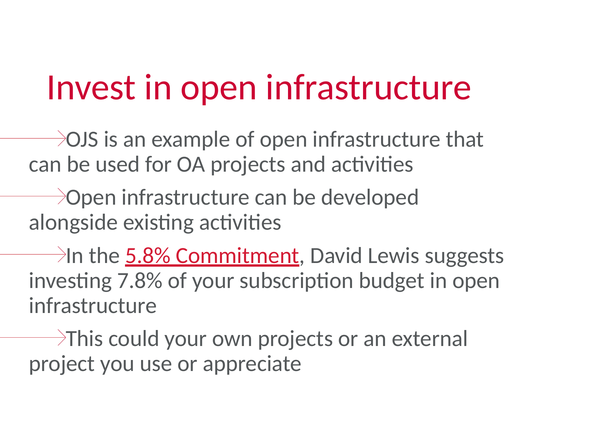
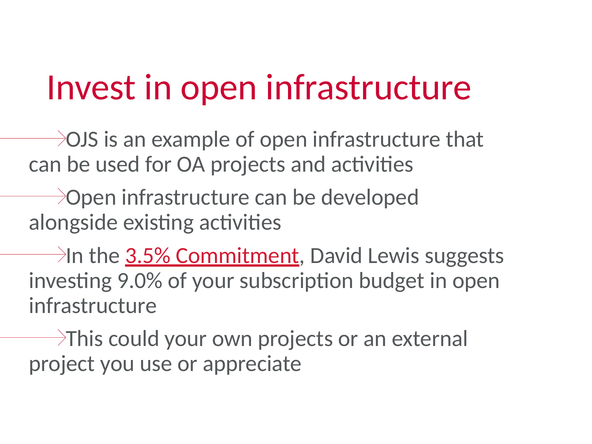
5.8%: 5.8% -> 3.5%
7.8%: 7.8% -> 9.0%
